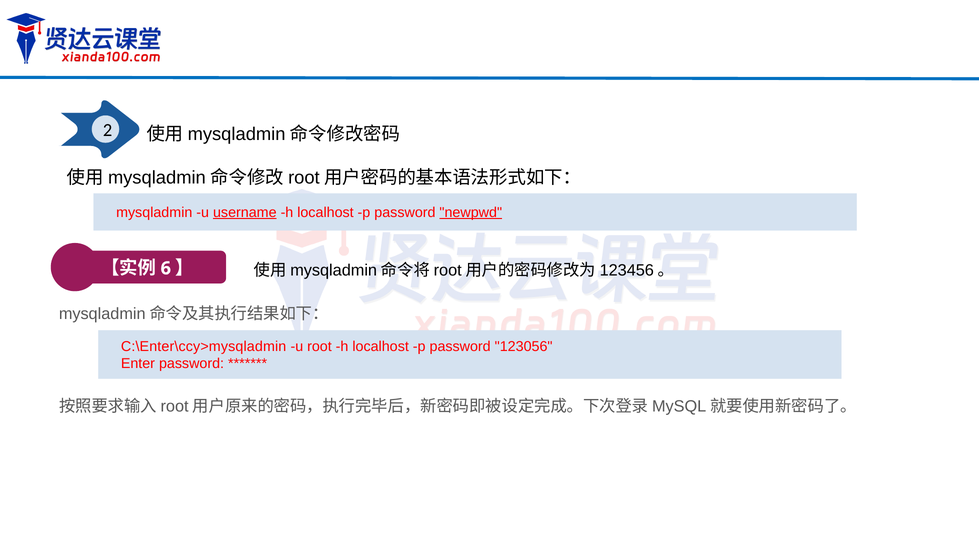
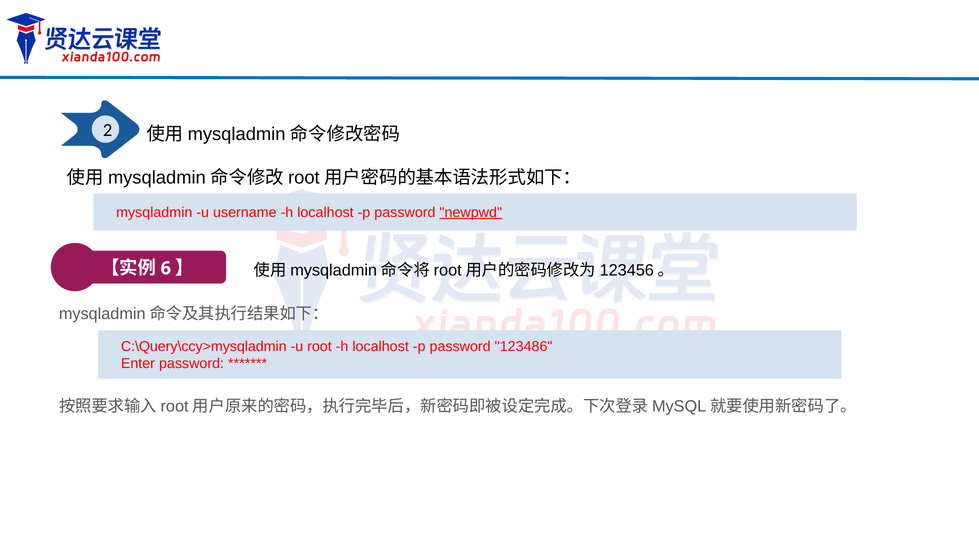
username underline: present -> none
C:\Enter\ccy>mysqladmin: C:\Enter\ccy>mysqladmin -> C:\Query\ccy>mysqladmin
123056: 123056 -> 123486
